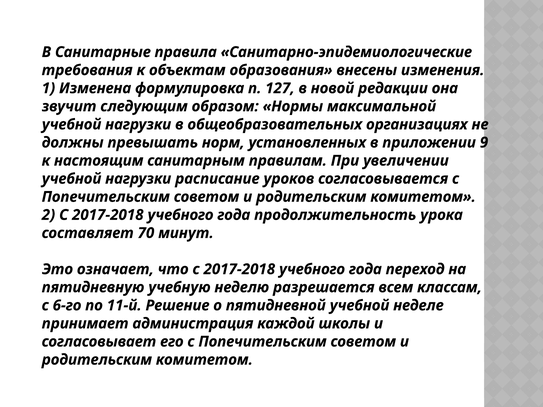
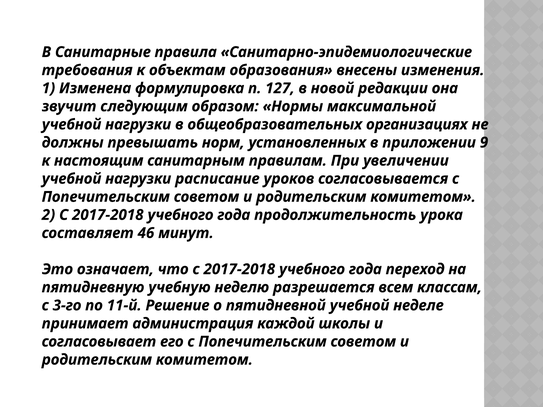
70: 70 -> 46
6-го: 6-го -> 3-го
